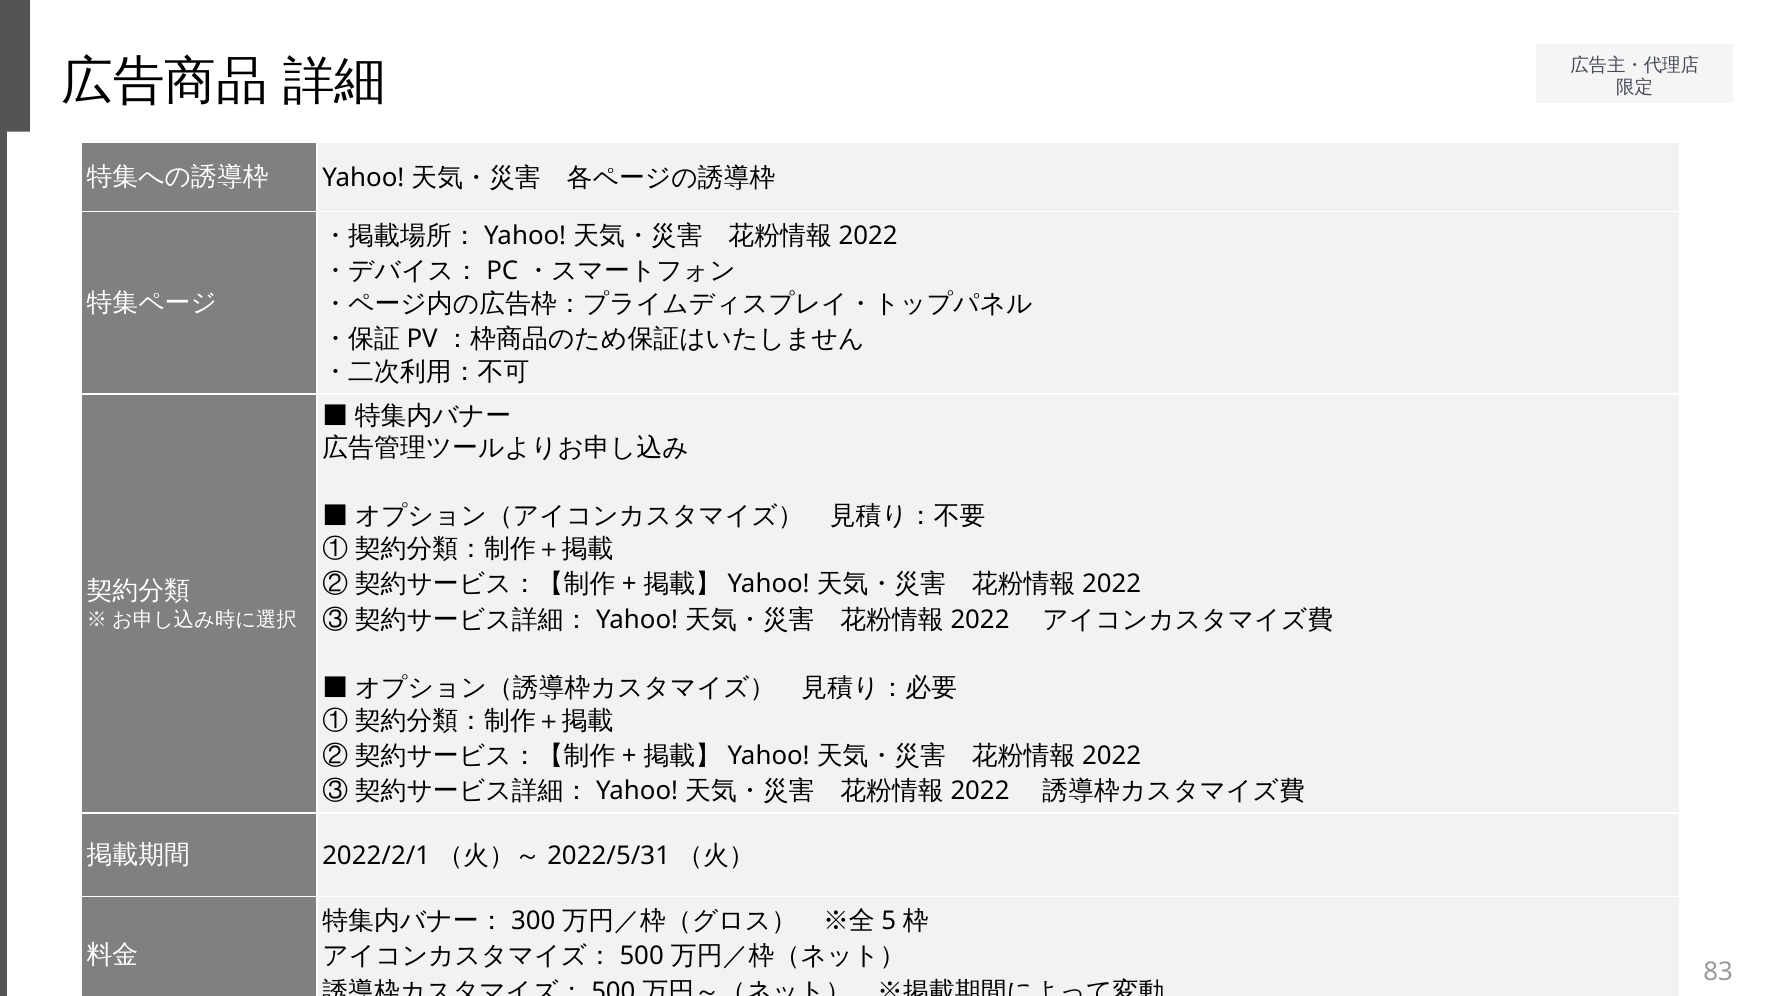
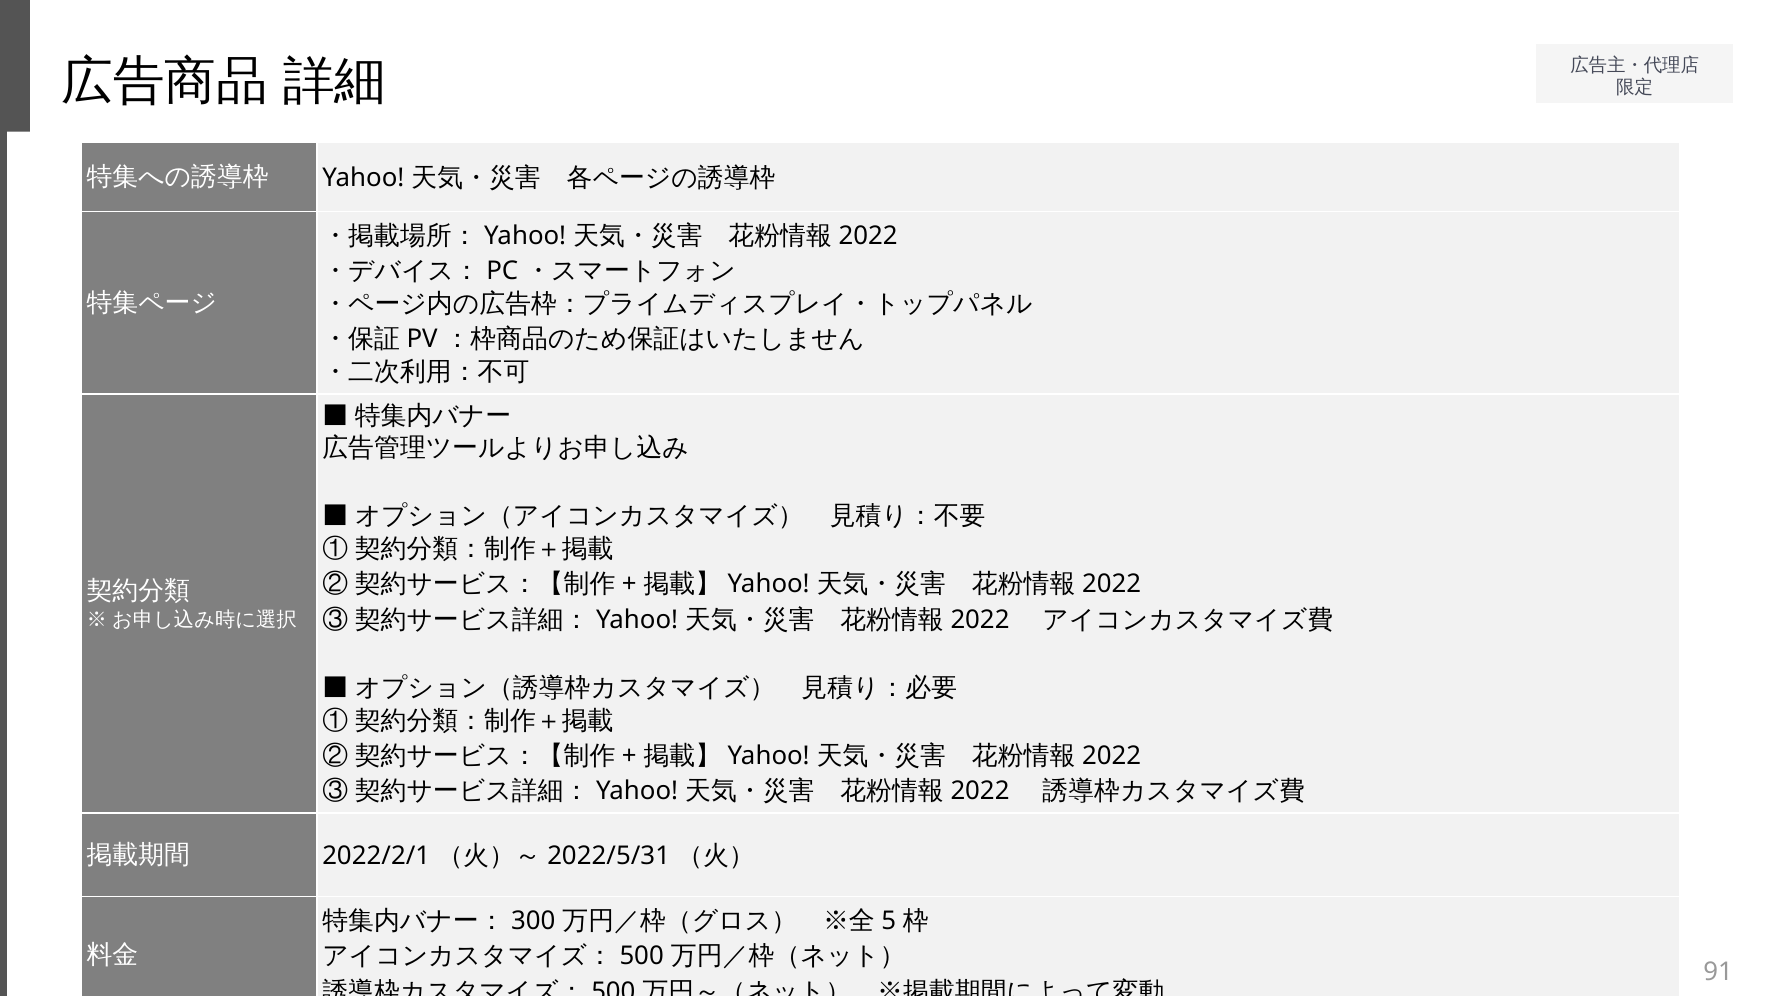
83: 83 -> 91
